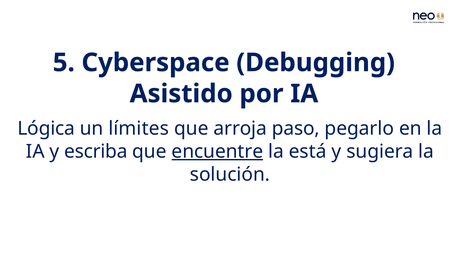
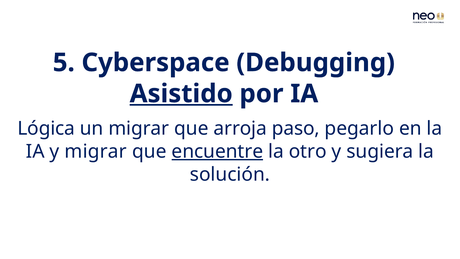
Asistido underline: none -> present
un límites: límites -> migrar
y escriba: escriba -> migrar
está: está -> otro
